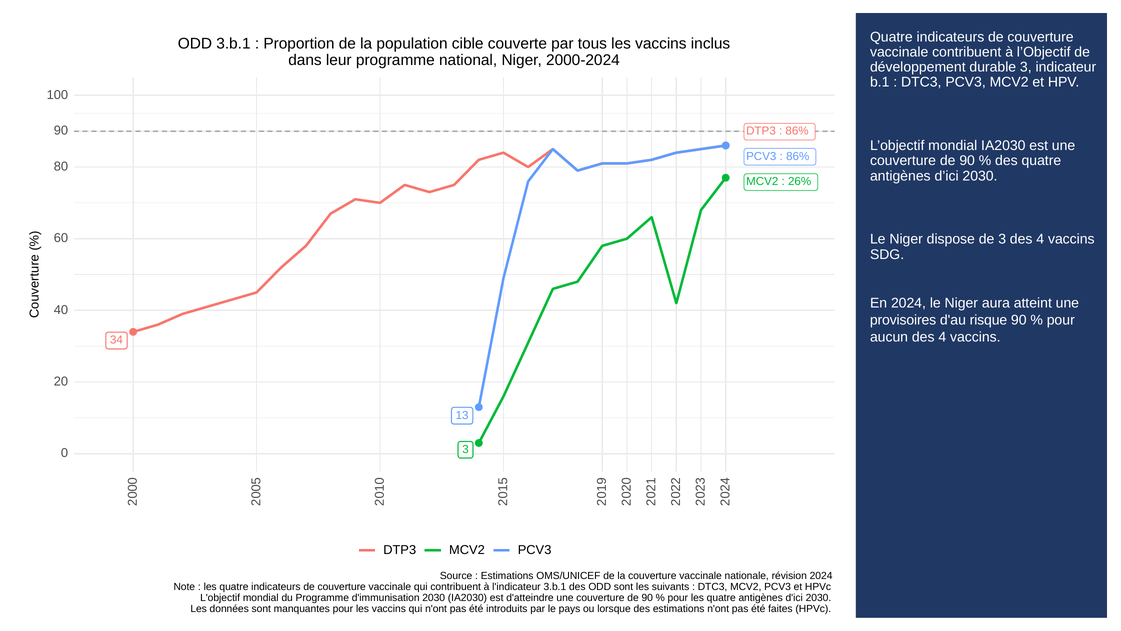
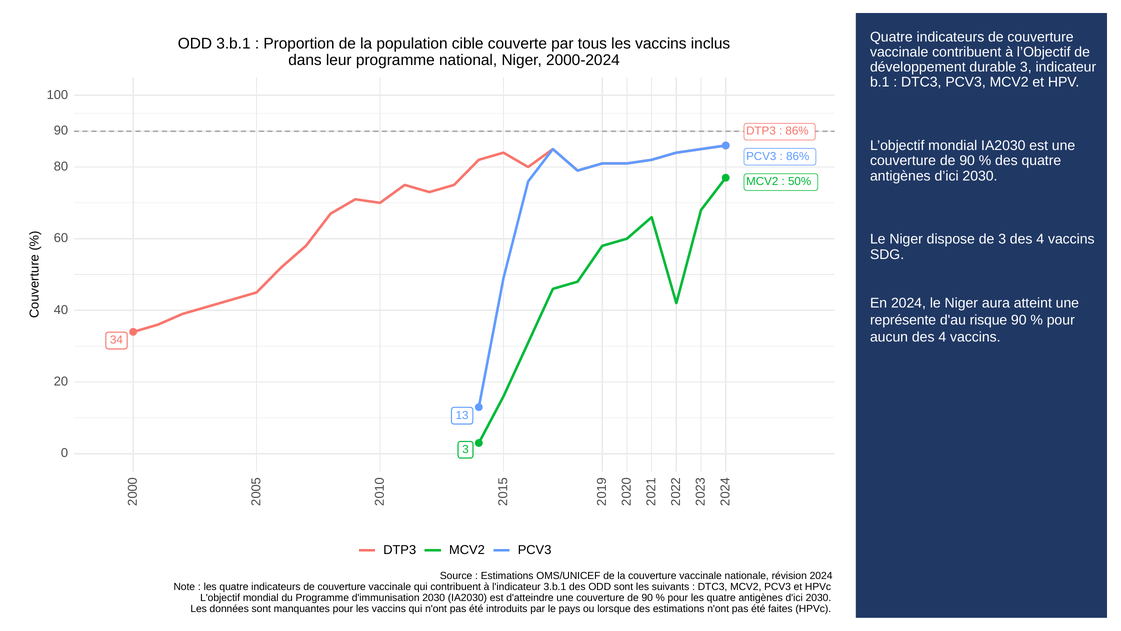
26%: 26% -> 50%
provisoires: provisoires -> représente
